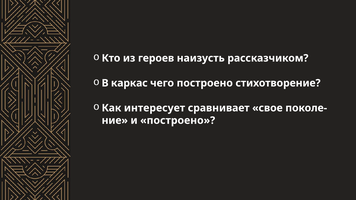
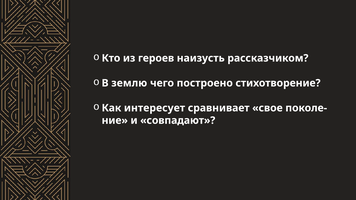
каркас: каркас -> землю
и построено: построено -> совпадают
